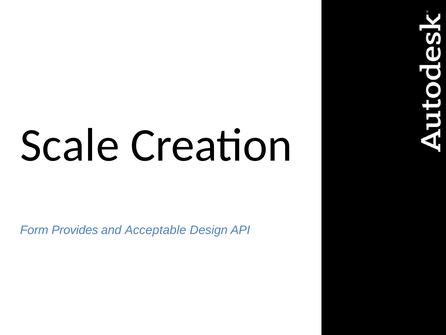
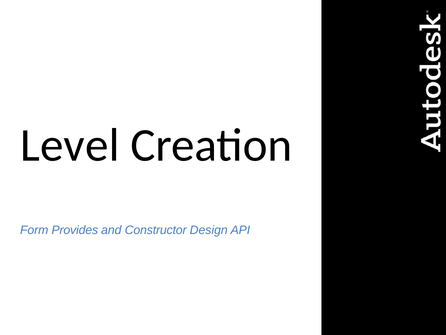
Scale: Scale -> Level
Acceptable: Acceptable -> Constructor
